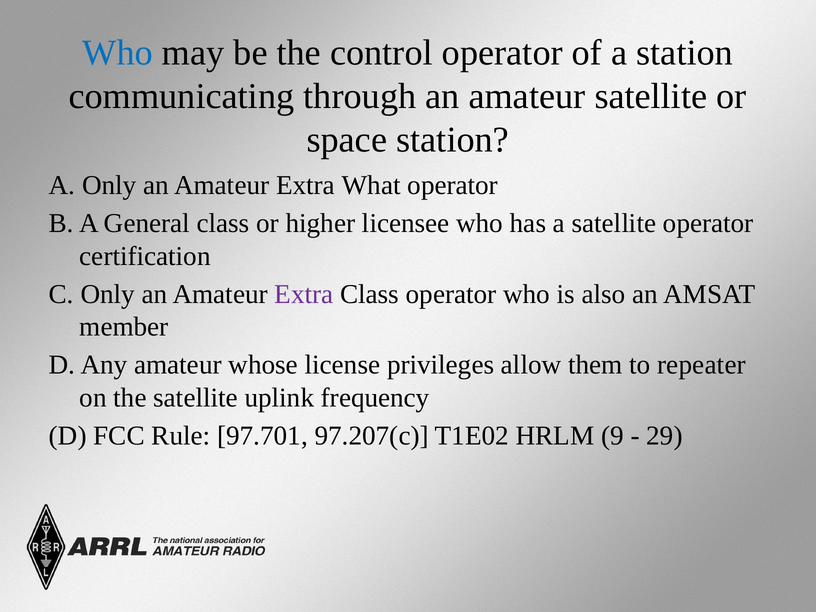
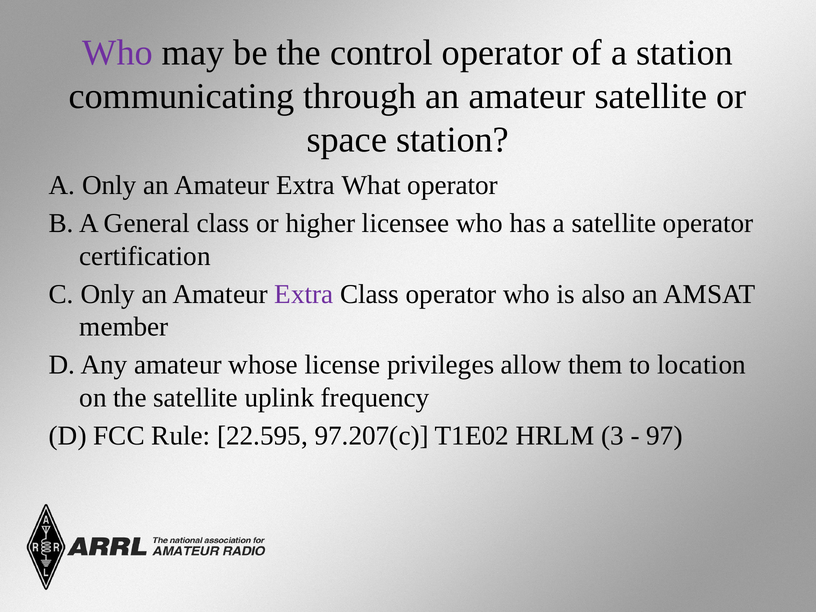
Who at (118, 53) colour: blue -> purple
repeater: repeater -> location
97.701: 97.701 -> 22.595
9: 9 -> 3
29: 29 -> 97
